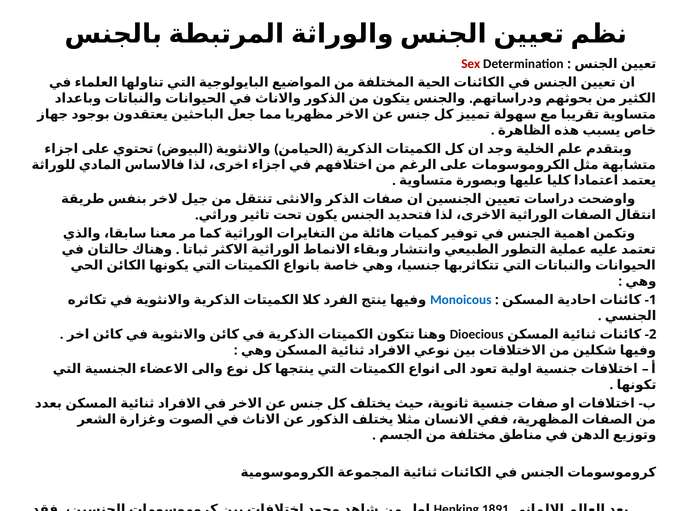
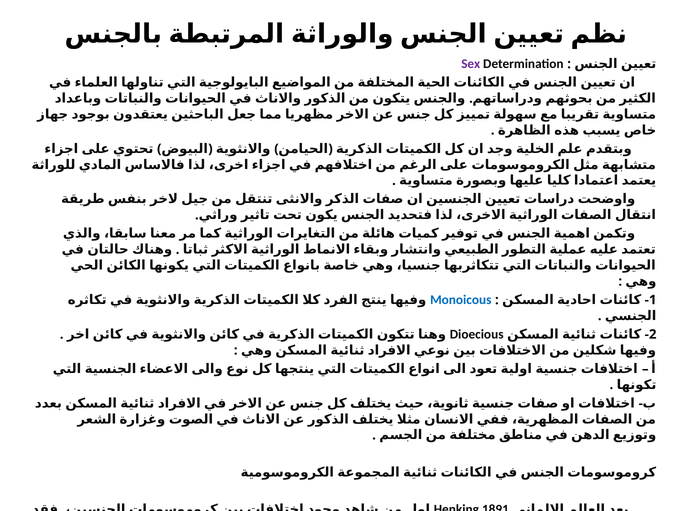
Sex colour: red -> purple
